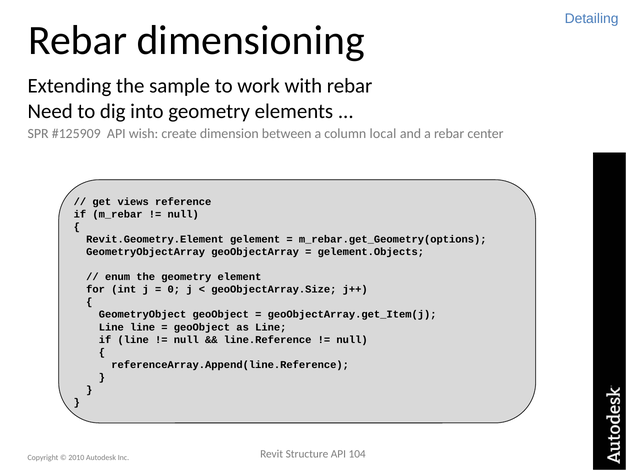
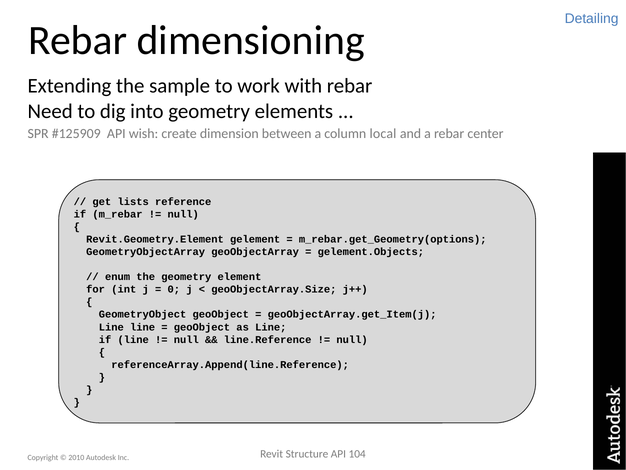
views: views -> lists
